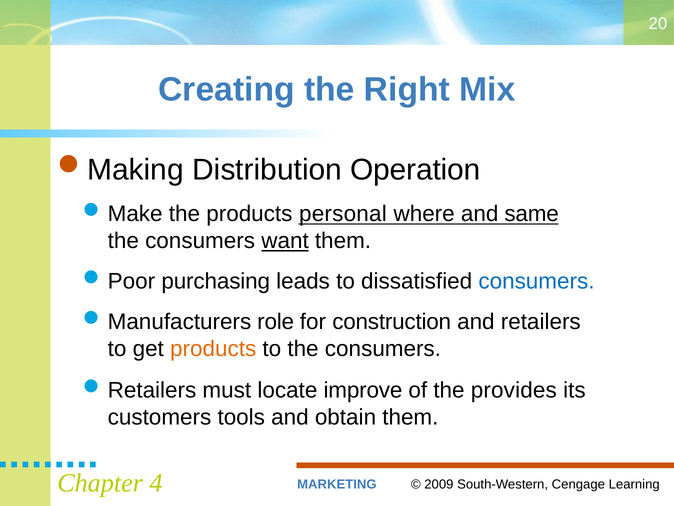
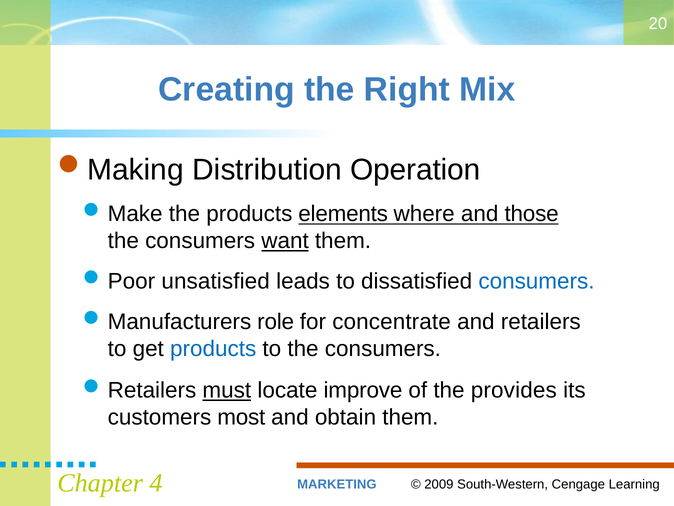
personal: personal -> elements
same: same -> those
purchasing: purchasing -> unsatisfied
construction: construction -> concentrate
products at (213, 349) colour: orange -> blue
must underline: none -> present
tools: tools -> most
